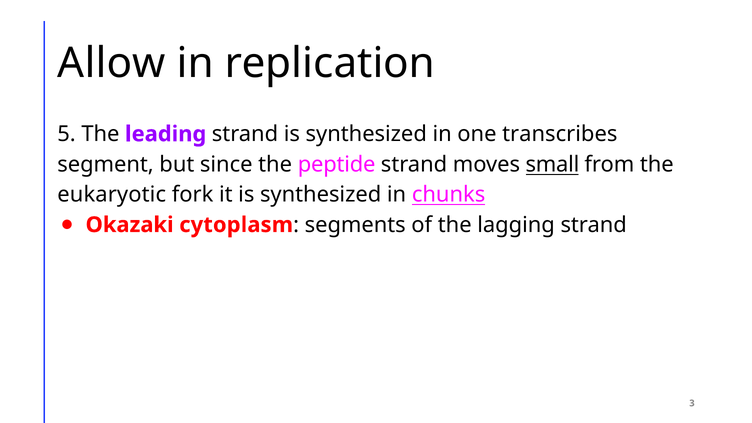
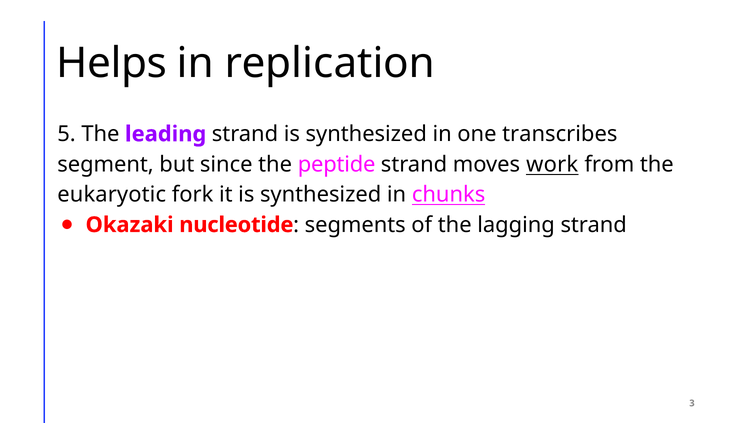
Allow: Allow -> Helps
small: small -> work
cytoplasm: cytoplasm -> nucleotide
